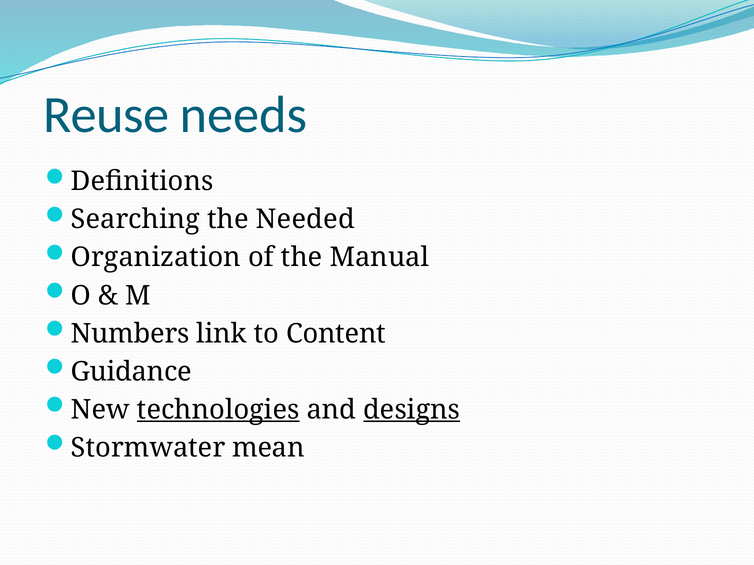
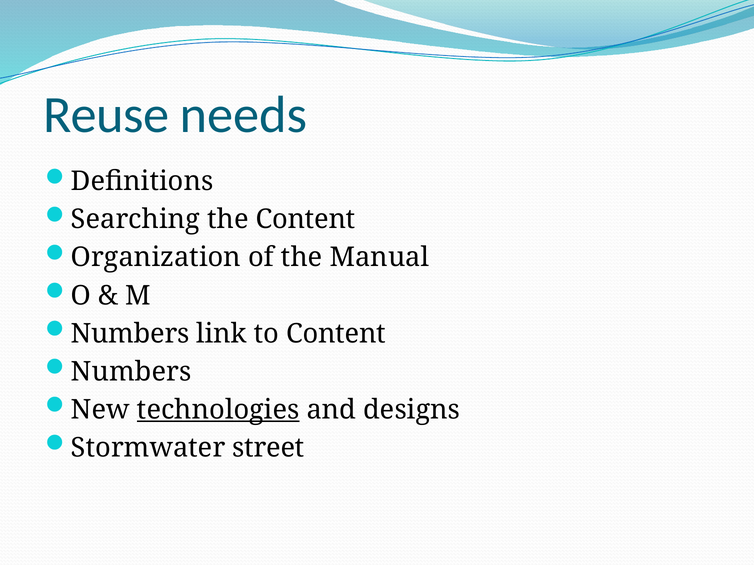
the Needed: Needed -> Content
Guidance at (131, 372): Guidance -> Numbers
designs underline: present -> none
mean: mean -> street
